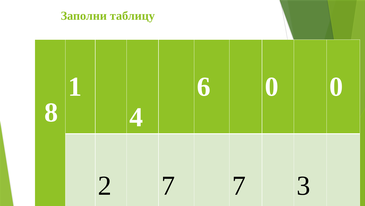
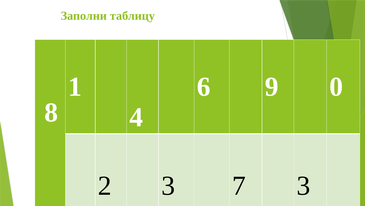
6 0: 0 -> 9
2 7: 7 -> 3
